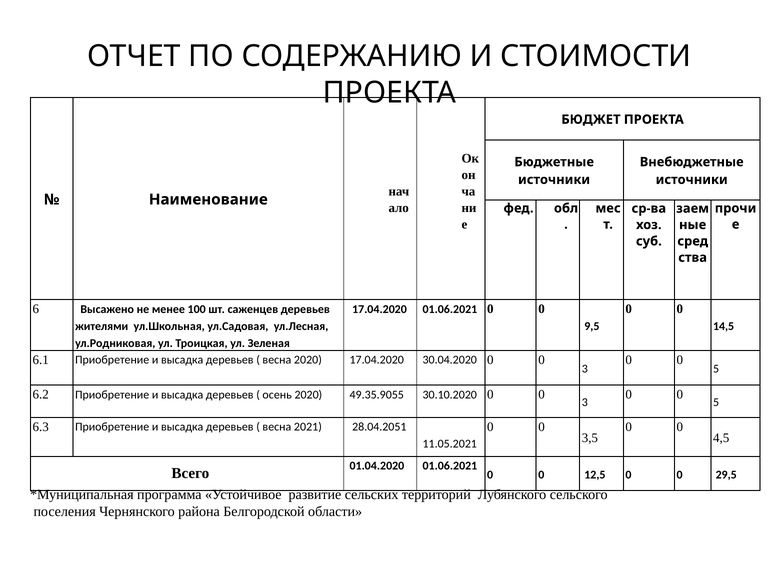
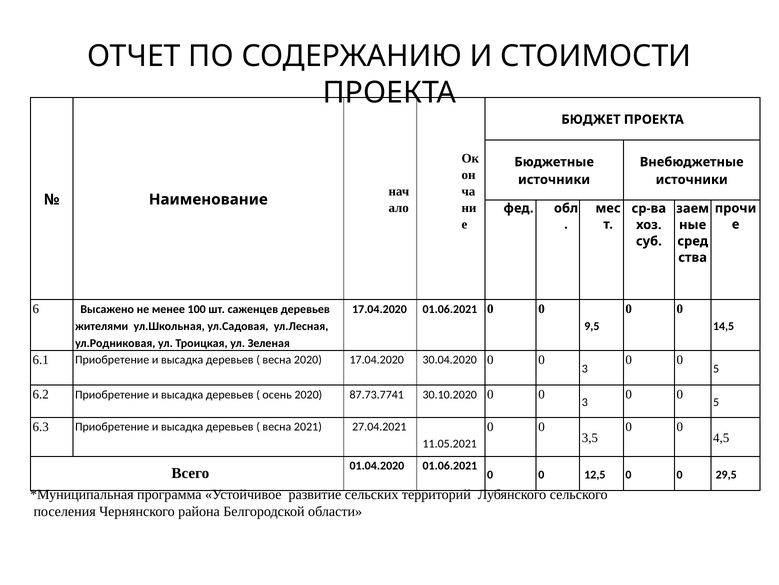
49.35.9055: 49.35.9055 -> 87.73.7741
28.04.2051: 28.04.2051 -> 27.04.2021
